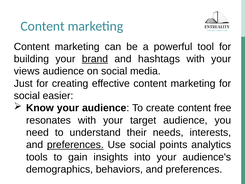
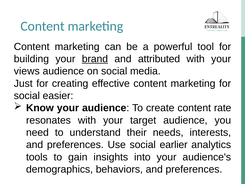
hashtags: hashtags -> attributed
free: free -> rate
preferences at (75, 145) underline: present -> none
points: points -> earlier
